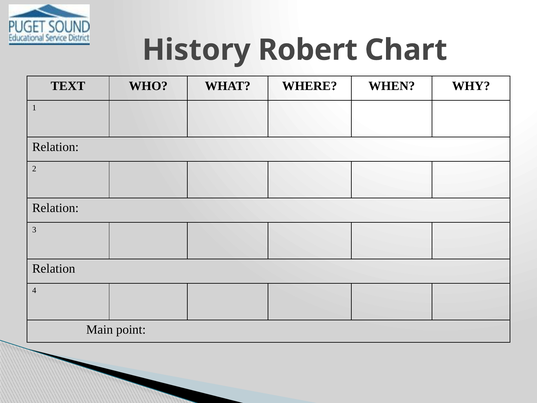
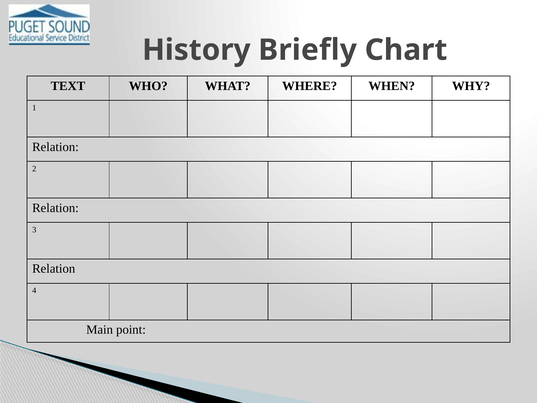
Robert: Robert -> Briefly
